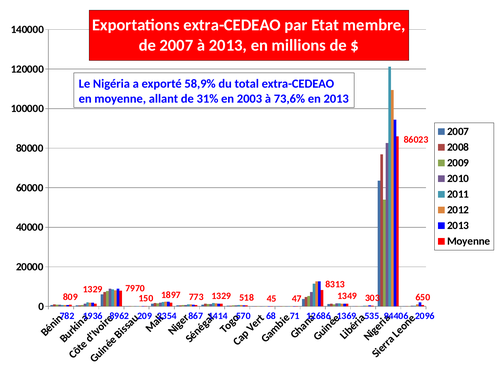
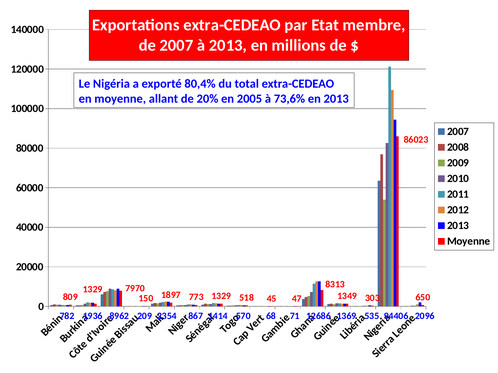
58,9%: 58,9% -> 80,4%
31%: 31% -> 20%
2003: 2003 -> 2005
